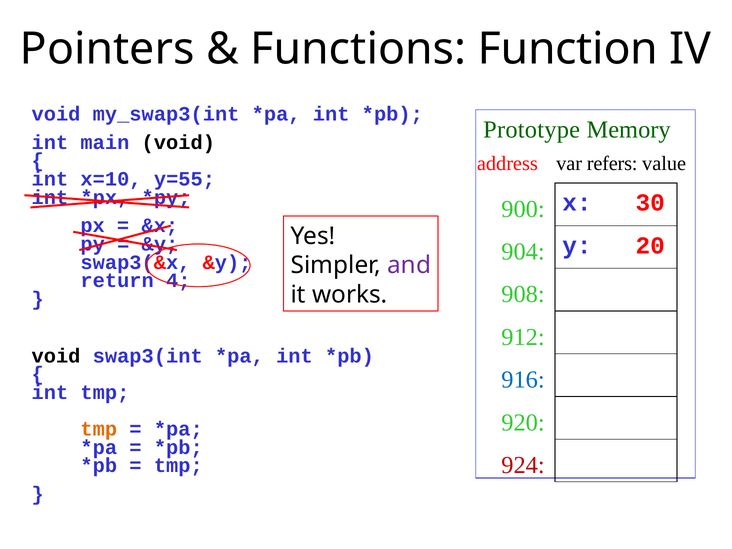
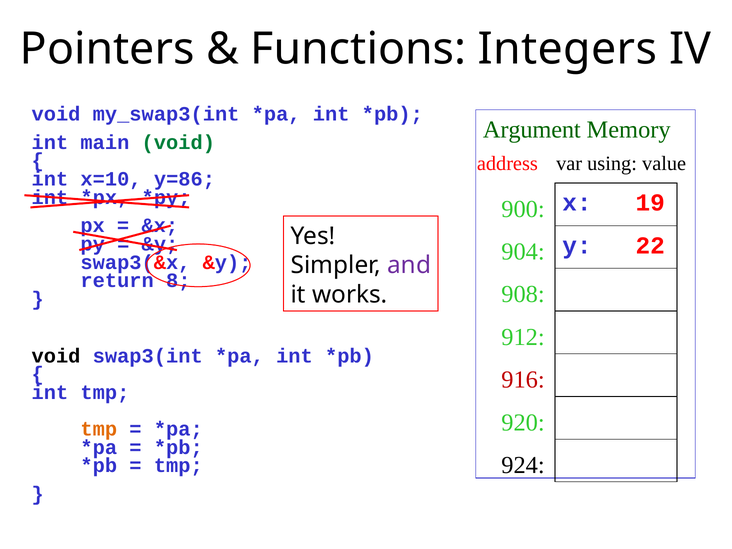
Function: Function -> Integers
Prototype: Prototype -> Argument
void at (178, 142) colour: black -> green
refers: refers -> using
y=55: y=55 -> y=86
30: 30 -> 19
20: 20 -> 22
4: 4 -> 8
916 colour: blue -> red
924 colour: red -> black
